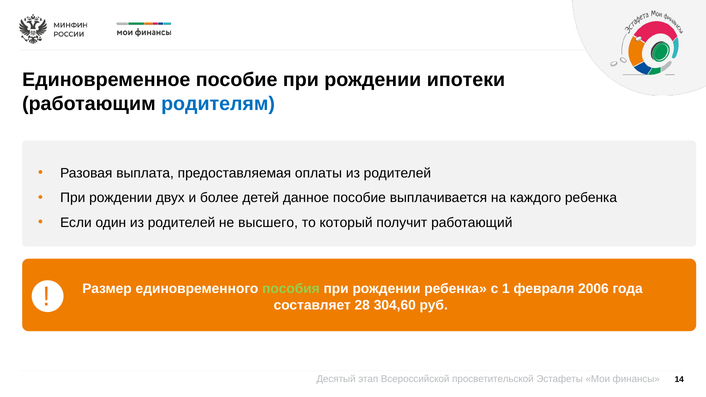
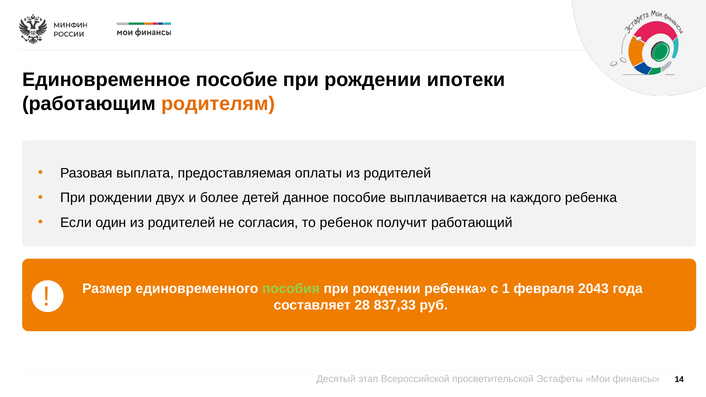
родителям colour: blue -> orange
высшего: высшего -> согласия
который: который -> ребенок
2006: 2006 -> 2043
304,60: 304,60 -> 837,33
